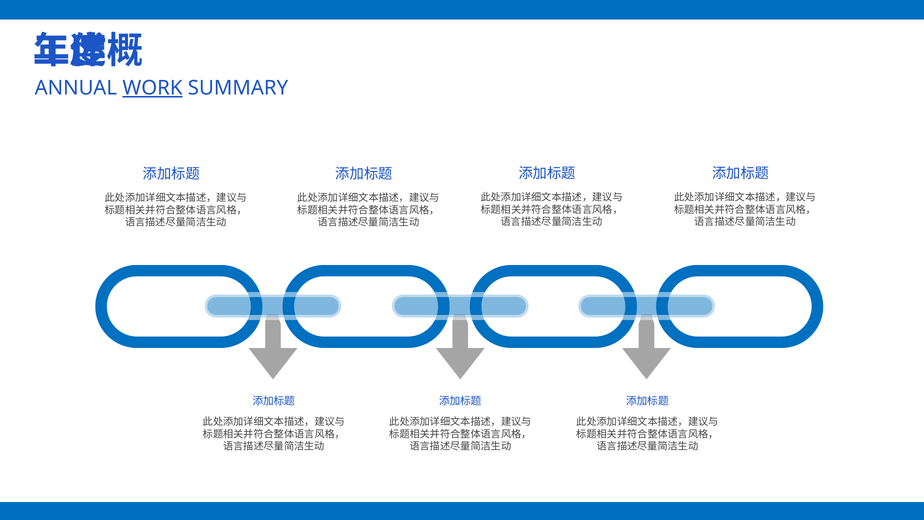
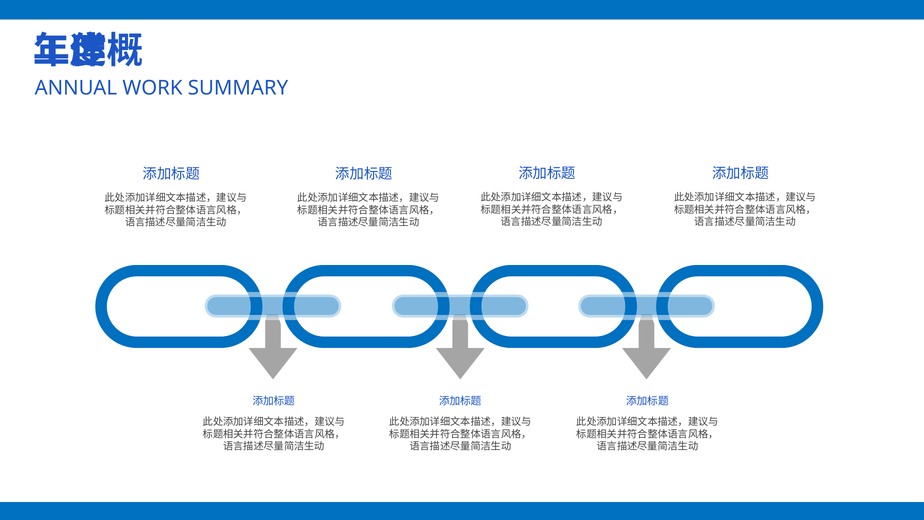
WORK underline: present -> none
